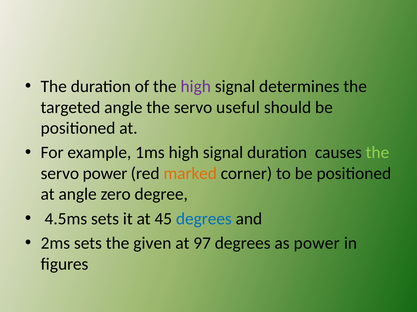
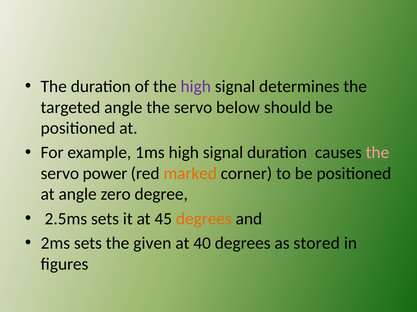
useful: useful -> below
the at (377, 153) colour: light green -> pink
4.5ms: 4.5ms -> 2.5ms
degrees at (204, 219) colour: blue -> orange
97: 97 -> 40
as power: power -> stored
